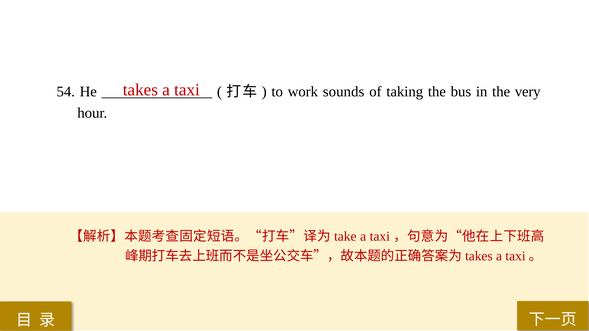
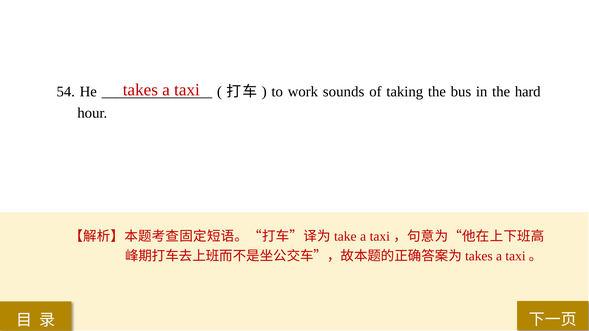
very: very -> hard
